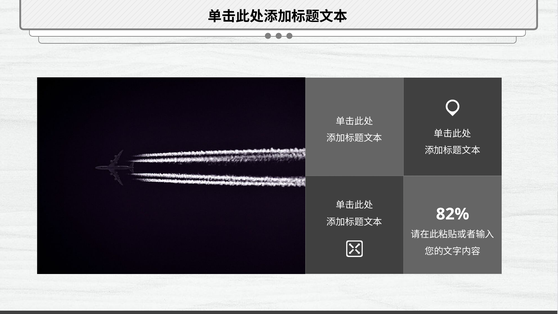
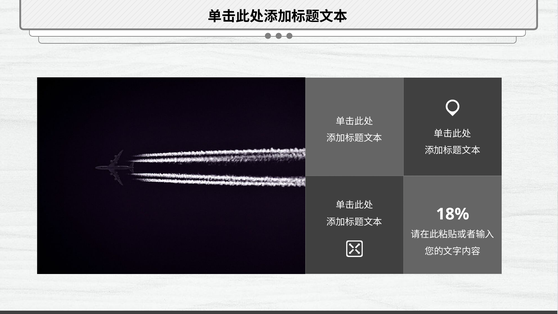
82%: 82% -> 18%
